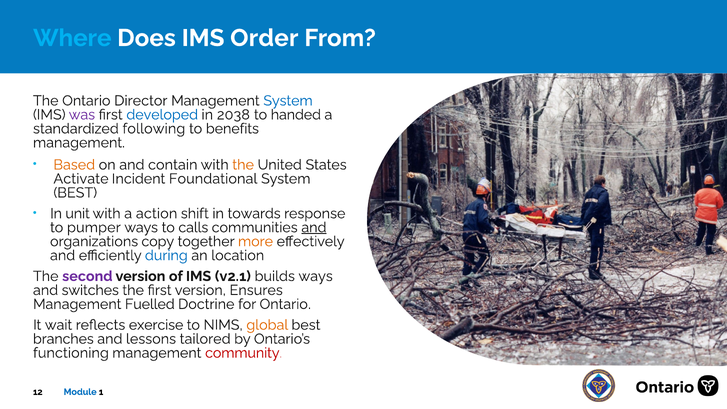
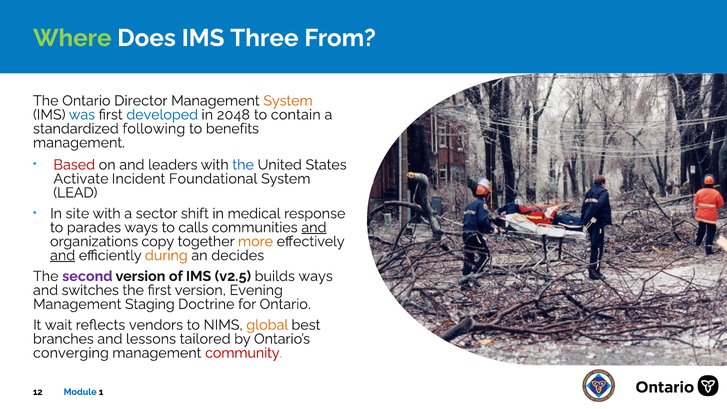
Where colour: light blue -> light green
Order: Order -> Three
System at (288, 101) colour: blue -> orange
was colour: purple -> blue
2038: 2038 -> 2048
handed: handed -> contain
Based colour: orange -> red
contain: contain -> leaders
the at (243, 165) colour: orange -> blue
BEST at (75, 193): BEST -> LEAD
unit: unit -> site
action: action -> sector
towards: towards -> medical
pumper: pumper -> parades
and at (63, 255) underline: none -> present
during colour: blue -> orange
location: location -> decides
v2.1: v2.1 -> v2.5
Ensures: Ensures -> Evening
Fuelled: Fuelled -> Staging
exercise: exercise -> vendors
functioning: functioning -> converging
